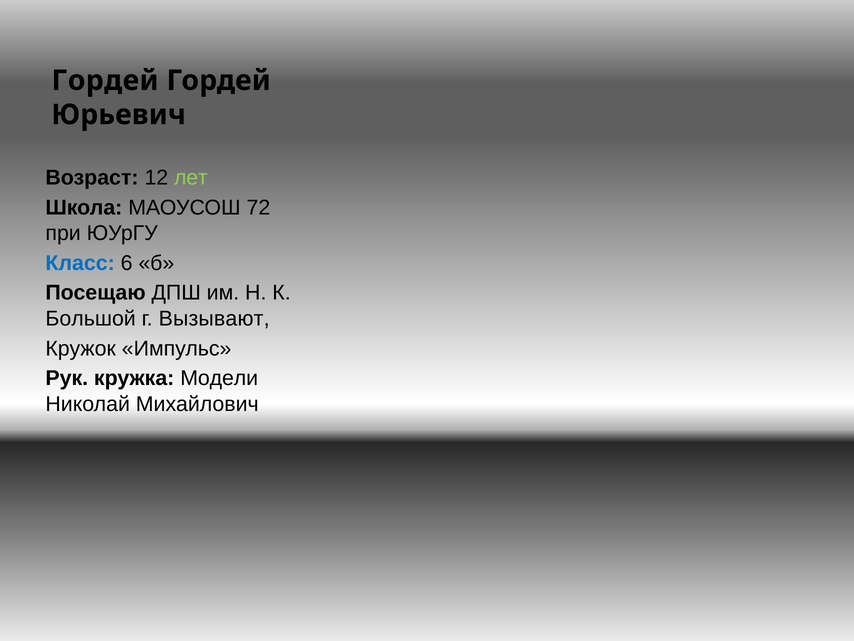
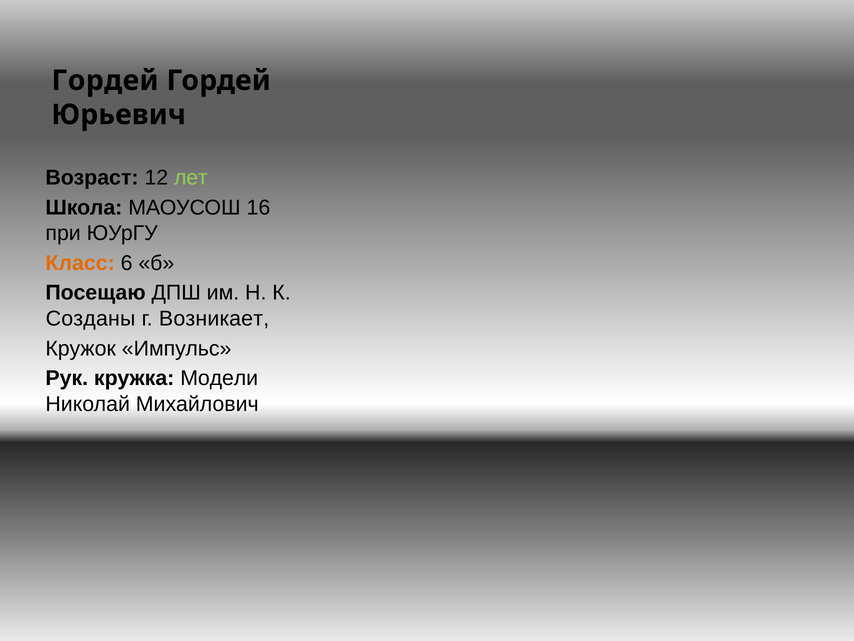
72: 72 -> 16
Класс colour: blue -> orange
Большой: Большой -> Созданы
Вызывают: Вызывают -> Возникает
